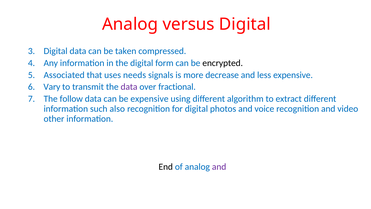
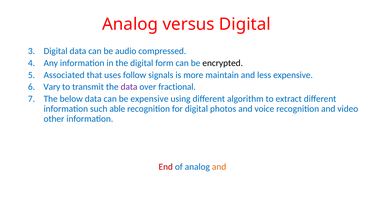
taken: taken -> audio
needs: needs -> follow
decrease: decrease -> maintain
follow: follow -> below
also: also -> able
End colour: black -> red
and at (219, 166) colour: purple -> orange
